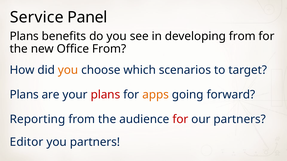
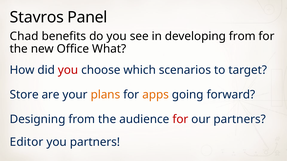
Service: Service -> Stavros
Plans at (24, 36): Plans -> Chad
Office From: From -> What
you at (68, 70) colour: orange -> red
Plans at (24, 95): Plans -> Store
plans at (105, 95) colour: red -> orange
Reporting: Reporting -> Designing
